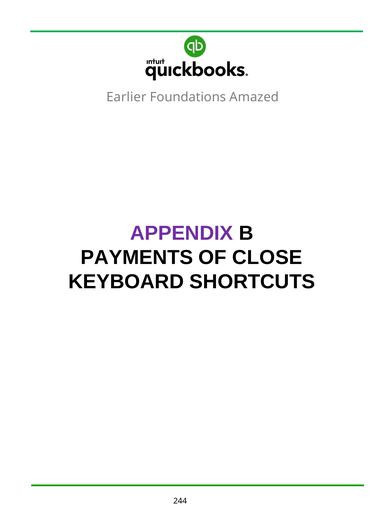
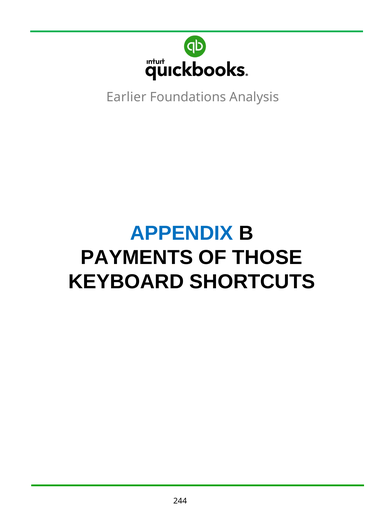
Amazed: Amazed -> Analysis
APPENDIX colour: purple -> blue
CLOSE: CLOSE -> THOSE
